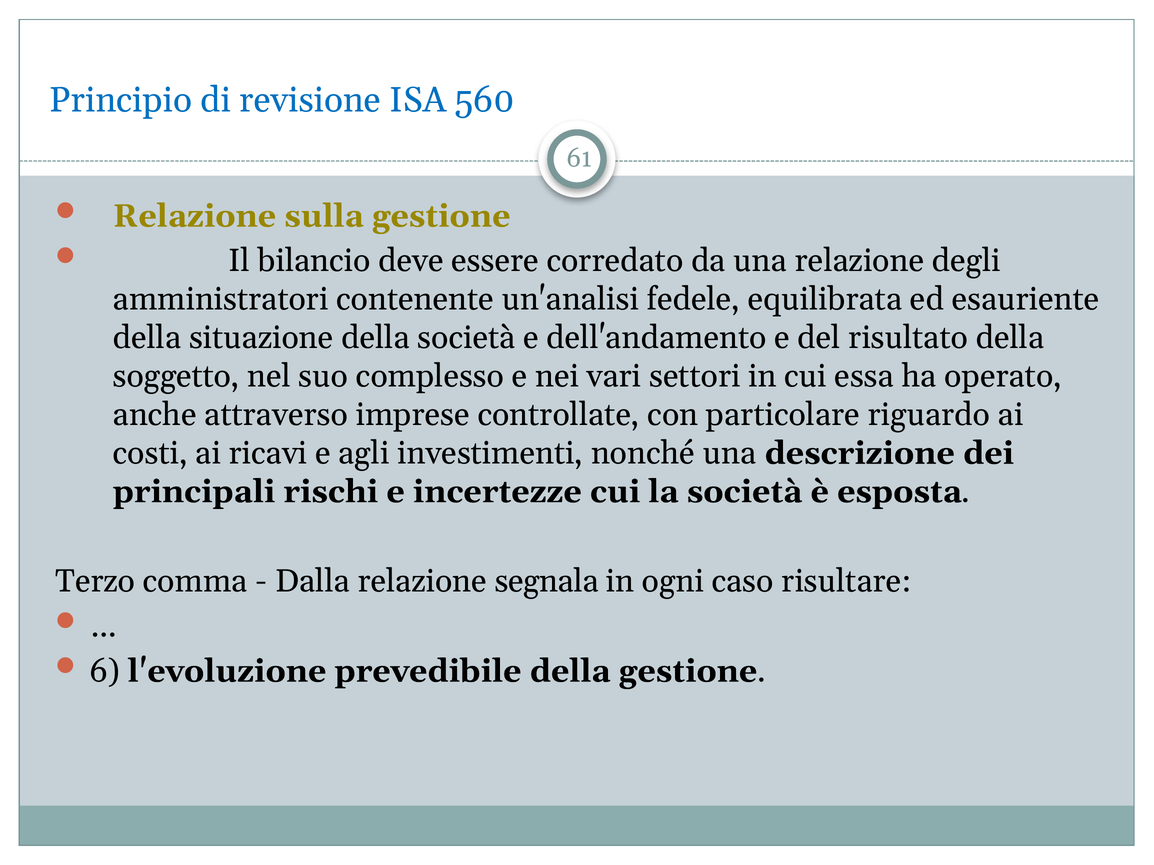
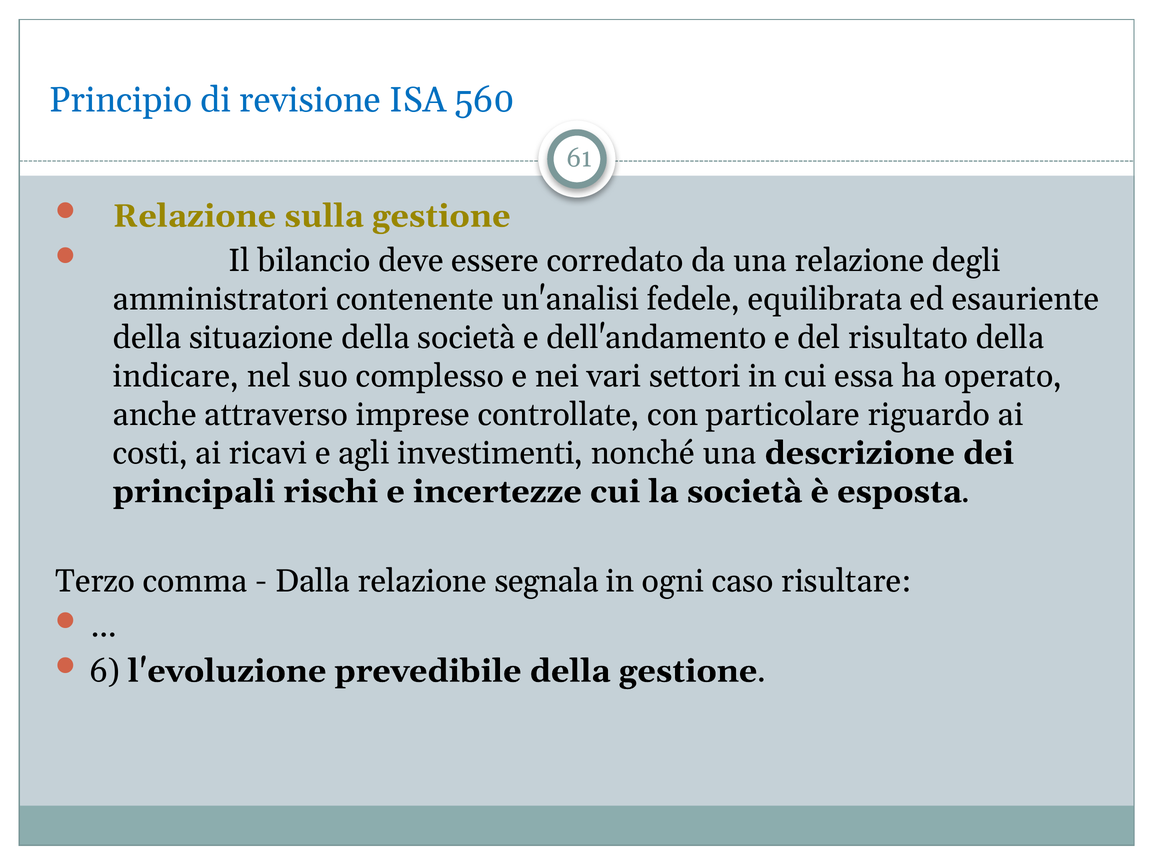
soggetto: soggetto -> indicare
